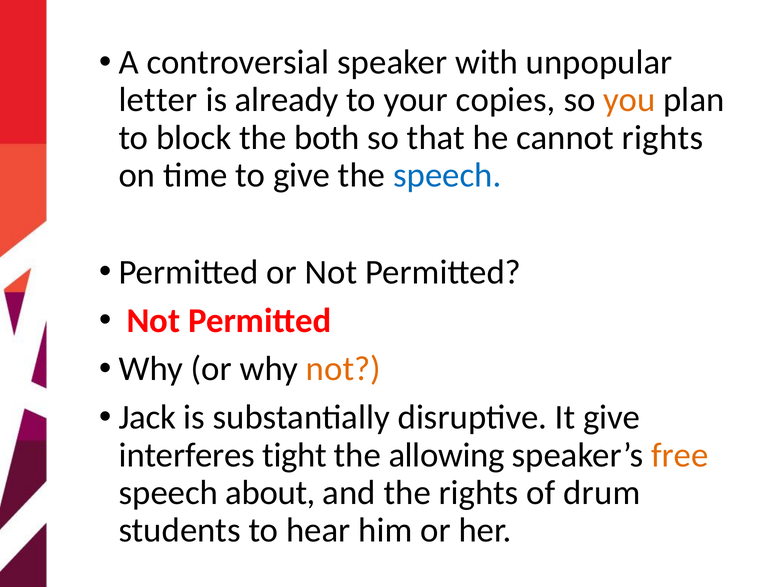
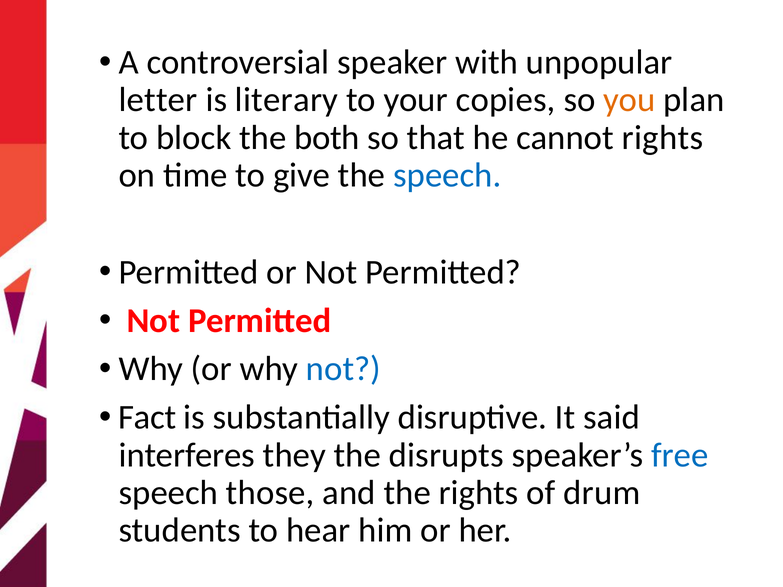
already: already -> literary
not at (343, 369) colour: orange -> blue
Jack: Jack -> Fact
It give: give -> said
tight: tight -> they
allowing: allowing -> disrupts
free colour: orange -> blue
about: about -> those
